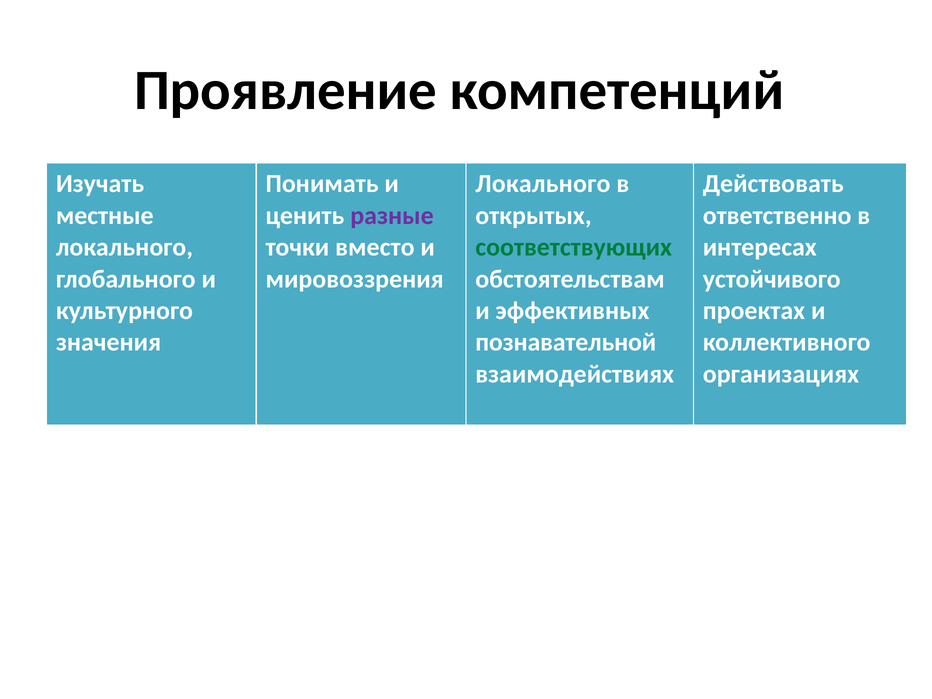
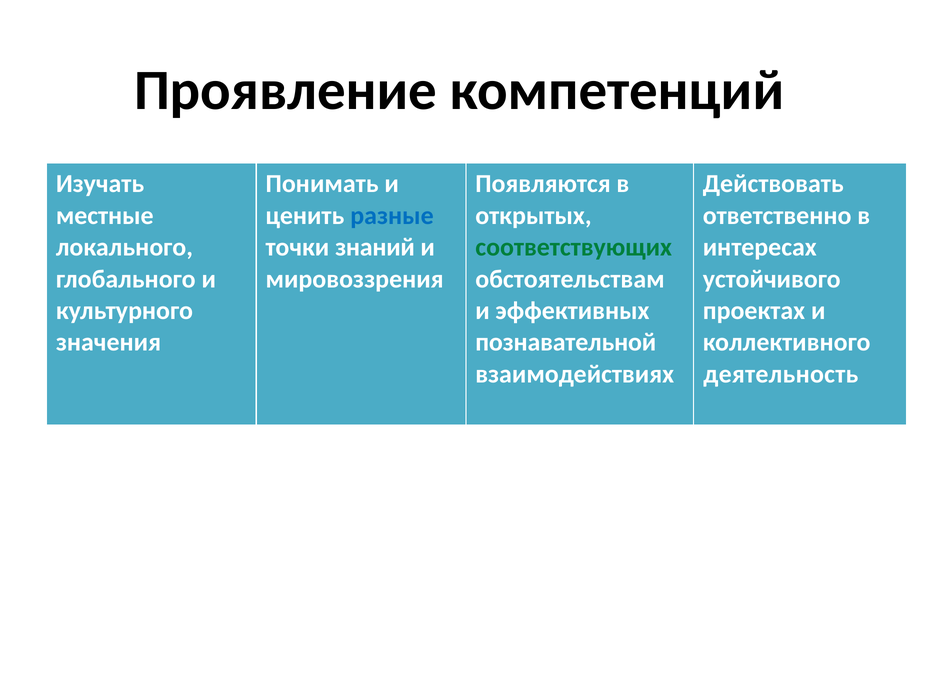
Локального at (543, 184): Локального -> Появляются
разные colour: purple -> blue
вместо: вместо -> знаний
организациях: организациях -> деятельность
